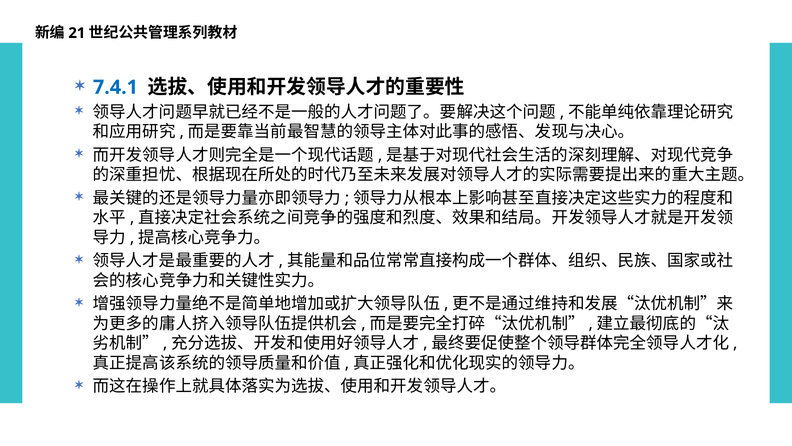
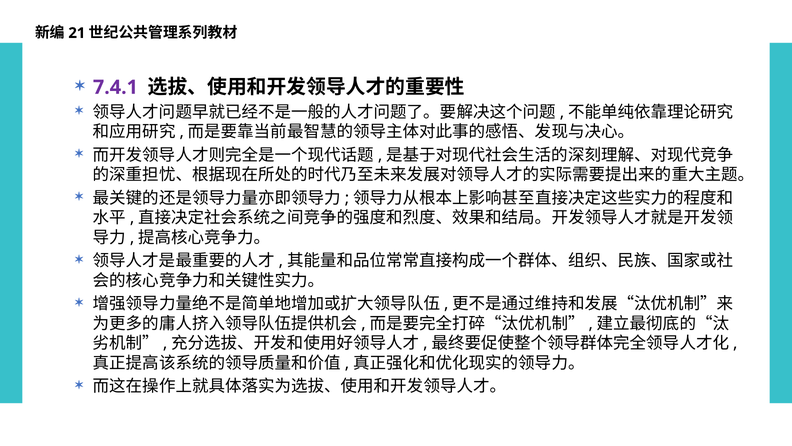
7.4.1 colour: blue -> purple
